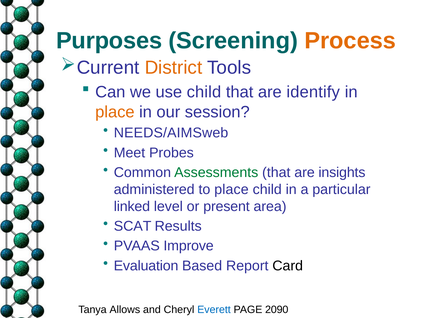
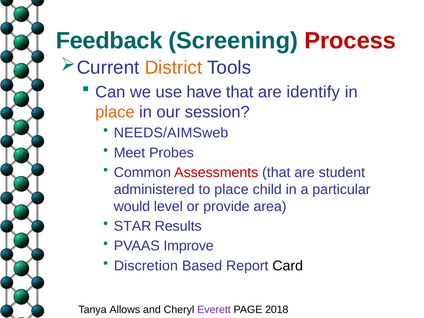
Purposes: Purposes -> Feedback
Process colour: orange -> red
use child: child -> have
Assessments colour: green -> red
insights: insights -> student
linked: linked -> would
present: present -> provide
SCAT: SCAT -> STAR
Evaluation: Evaluation -> Discretion
Everett colour: blue -> purple
2090: 2090 -> 2018
